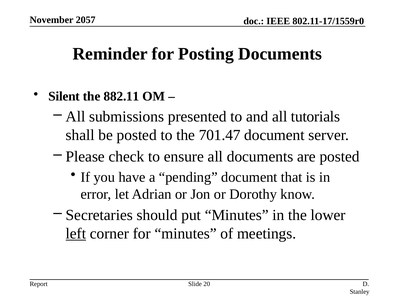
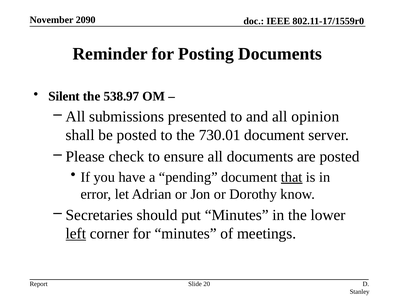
2057: 2057 -> 2090
882.11: 882.11 -> 538.97
tutorials: tutorials -> opinion
701.47: 701.47 -> 730.01
that underline: none -> present
